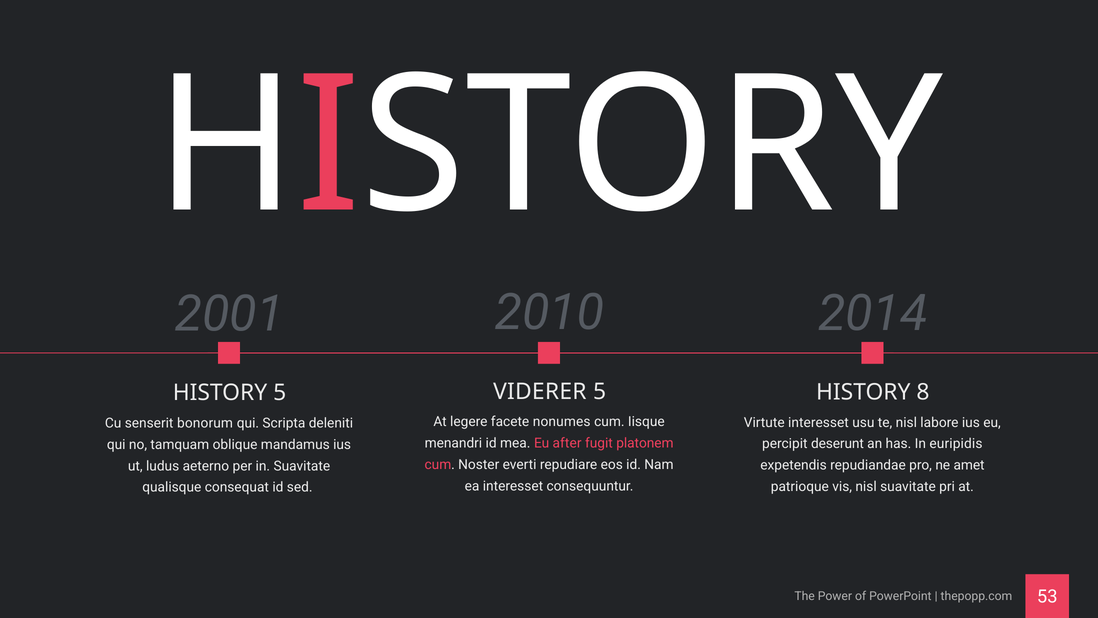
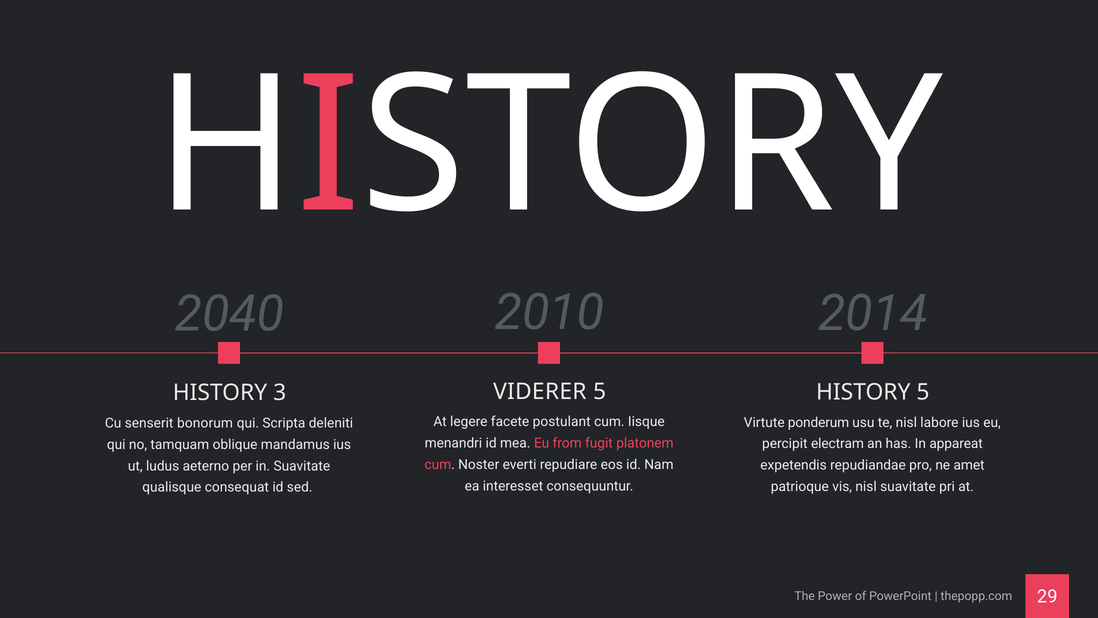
2001: 2001 -> 2040
HISTORY 8: 8 -> 5
HISTORY 5: 5 -> 3
nonumes: nonumes -> postulant
Virtute interesset: interesset -> ponderum
after: after -> from
deserunt: deserunt -> electram
euripidis: euripidis -> appareat
53: 53 -> 29
